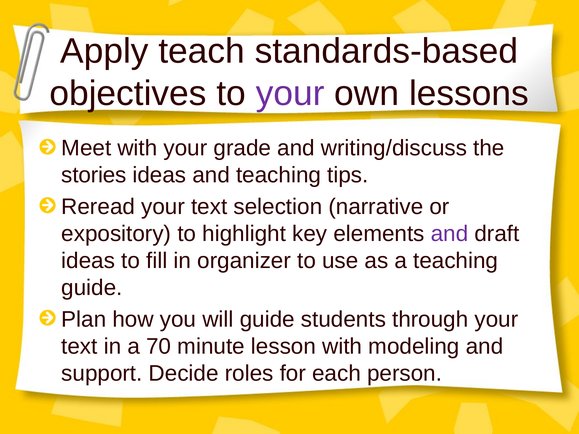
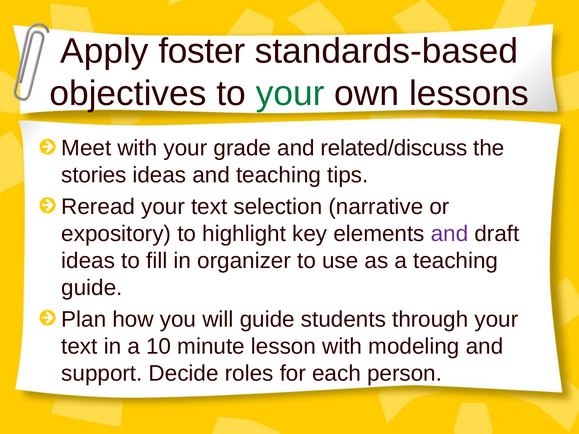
teach: teach -> foster
your at (290, 94) colour: purple -> green
writing/discuss: writing/discuss -> related/discuss
70: 70 -> 10
